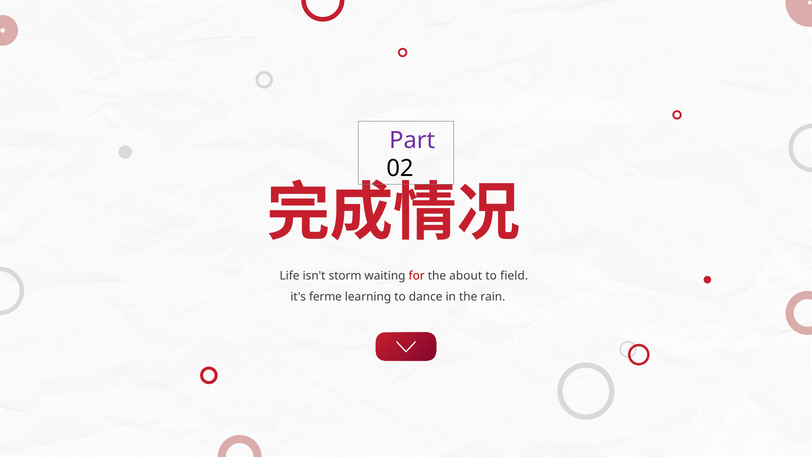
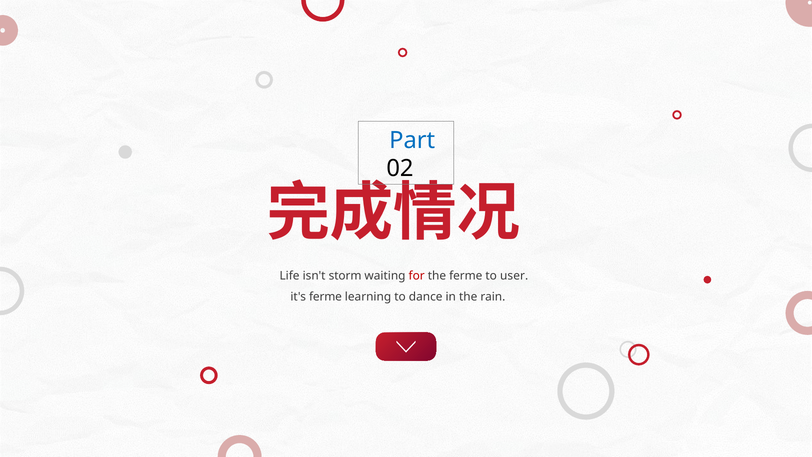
Part colour: purple -> blue
the about: about -> ferme
field: field -> user
